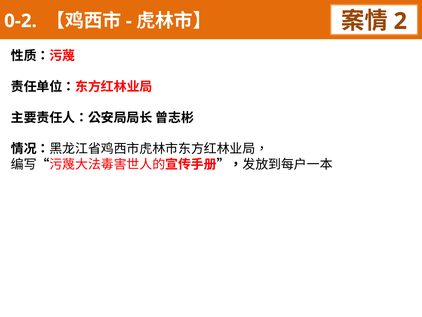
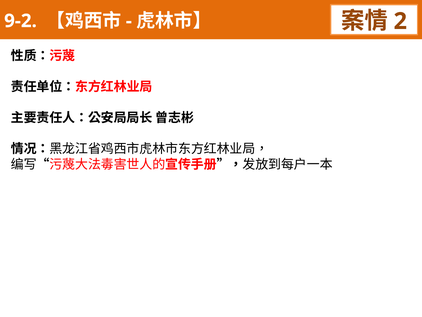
0-2: 0-2 -> 9-2
